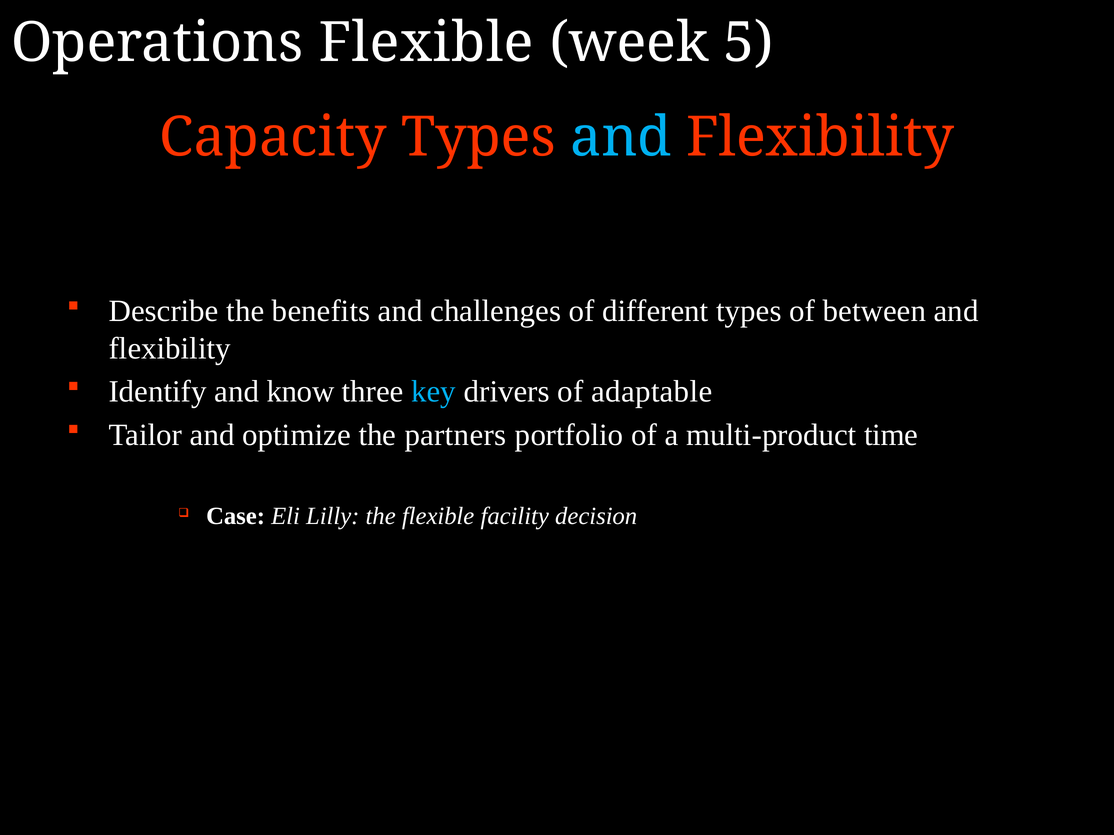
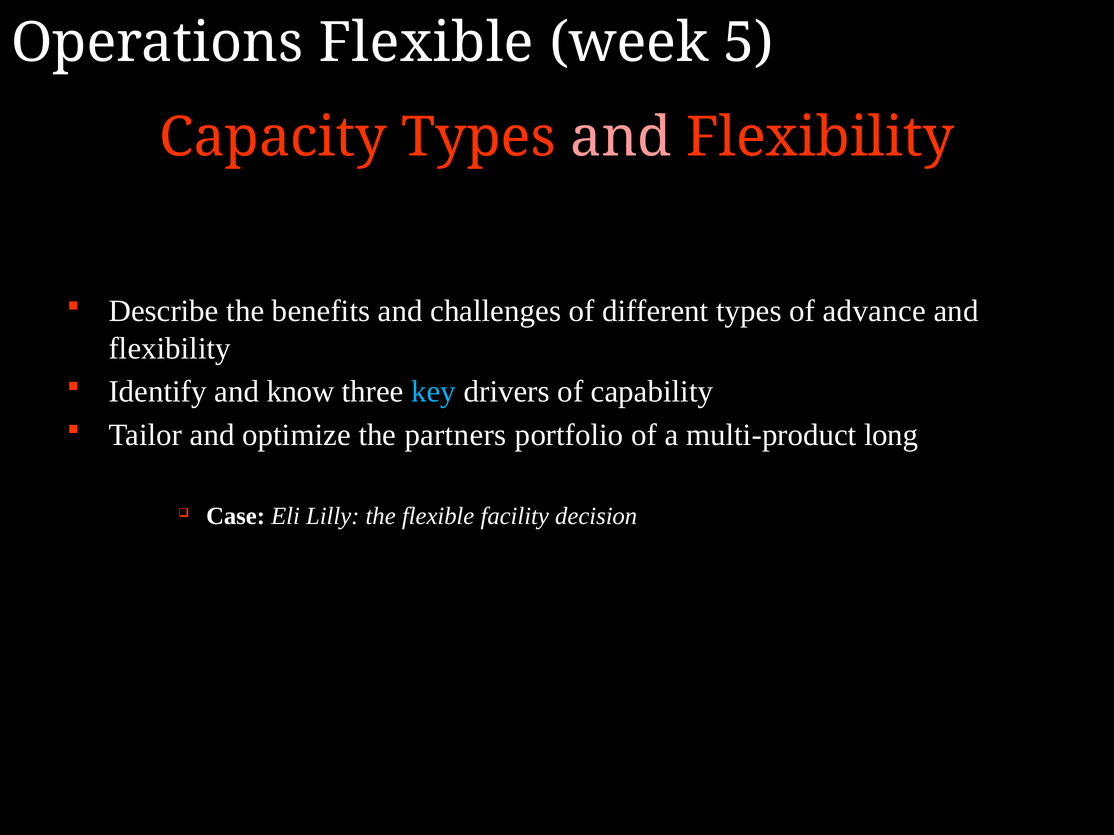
and at (621, 138) colour: light blue -> pink
between: between -> advance
adaptable: adaptable -> capability
time: time -> long
